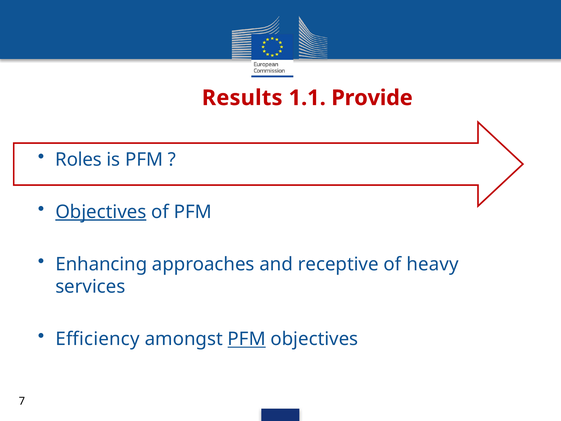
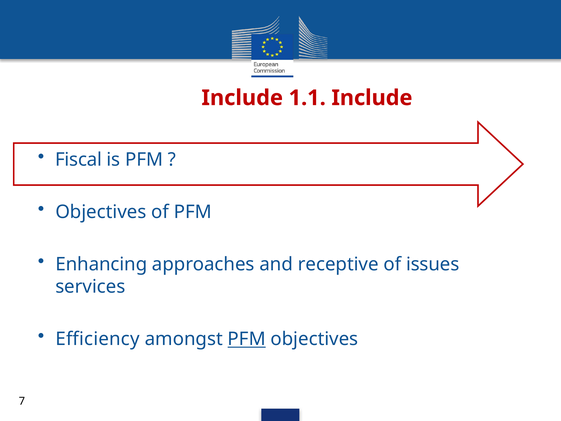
Results at (242, 98): Results -> Include
1.1 Provide: Provide -> Include
Roles: Roles -> Fiscal
Objectives at (101, 212) underline: present -> none
heavy: heavy -> issues
